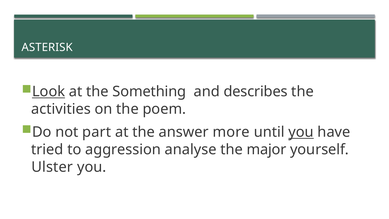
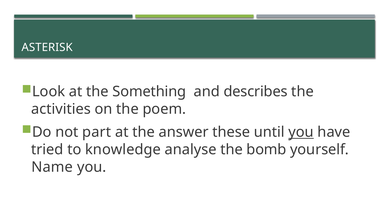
Look underline: present -> none
more: more -> these
aggression: aggression -> knowledge
major: major -> bomb
Ulster: Ulster -> Name
